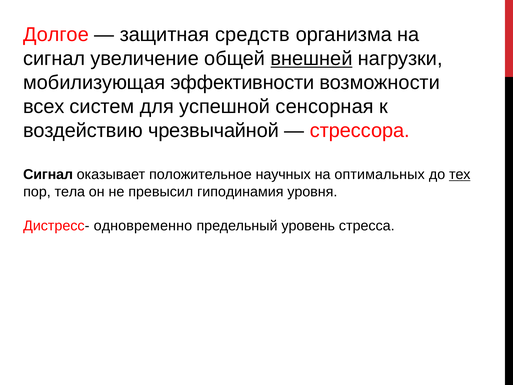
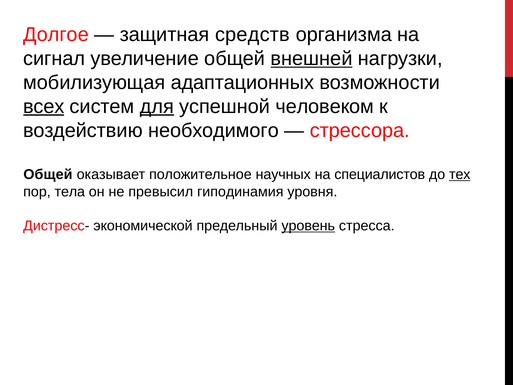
эффективности: эффективности -> адаптационных
всех underline: none -> present
для underline: none -> present
сенсорная: сенсорная -> человеком
чрезвычайной: чрезвычайной -> необходимого
Сигнал at (48, 174): Сигнал -> Общей
оптимальных: оптимальных -> специалистов
одновременно: одновременно -> экономической
уровень underline: none -> present
